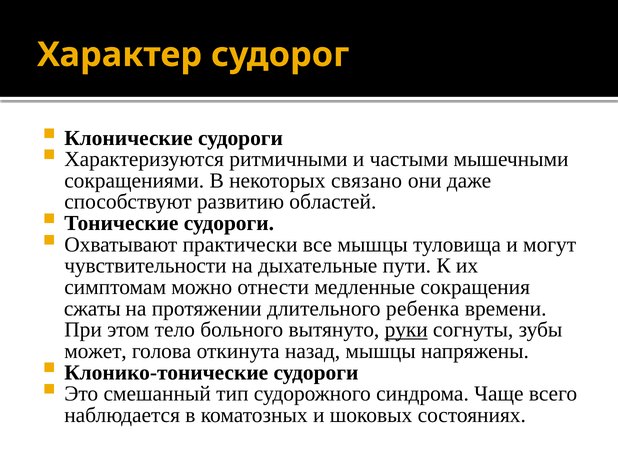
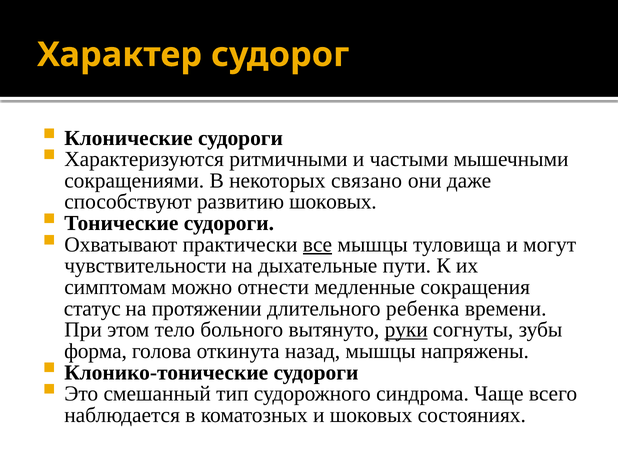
развитию областей: областей -> шоковых
все underline: none -> present
сжаты: сжаты -> статус
может: может -> форма
